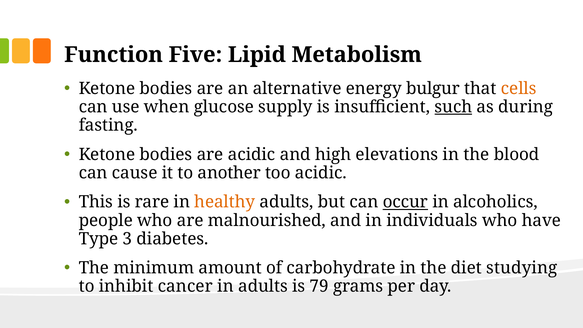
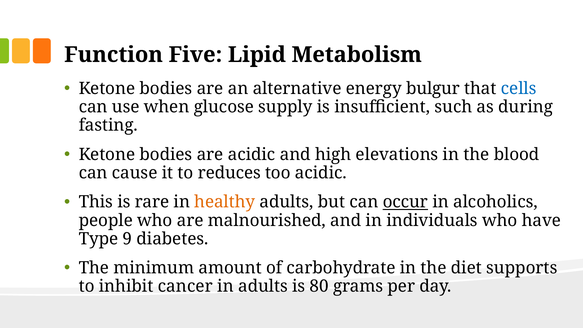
cells colour: orange -> blue
such underline: present -> none
another: another -> reduces
3: 3 -> 9
studying: studying -> supports
79: 79 -> 80
